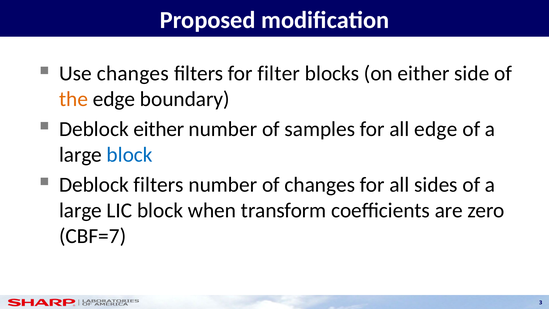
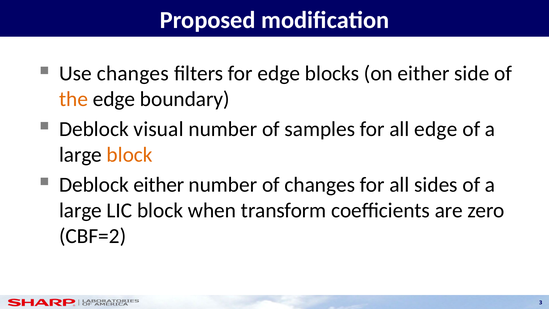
for filter: filter -> edge
Deblock either: either -> visual
block at (130, 155) colour: blue -> orange
Deblock filters: filters -> either
CBF=7: CBF=7 -> CBF=2
